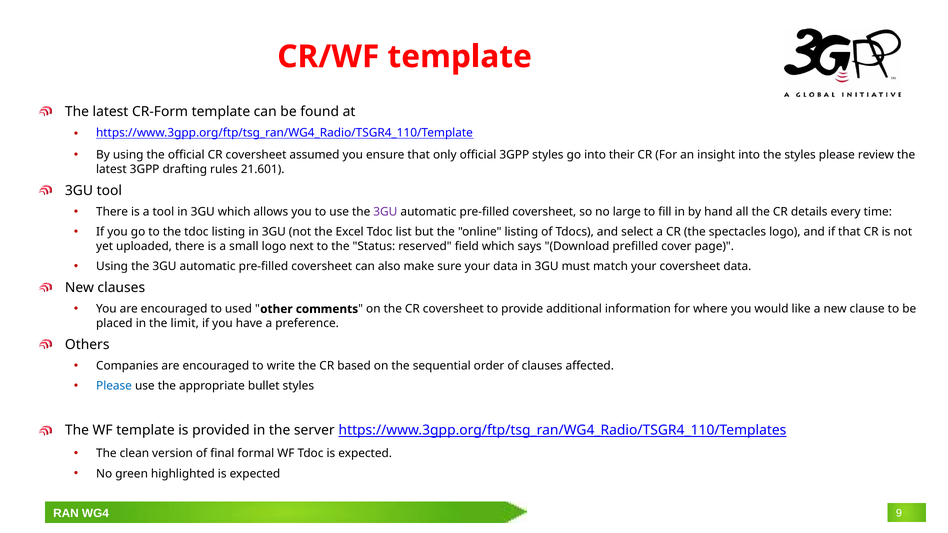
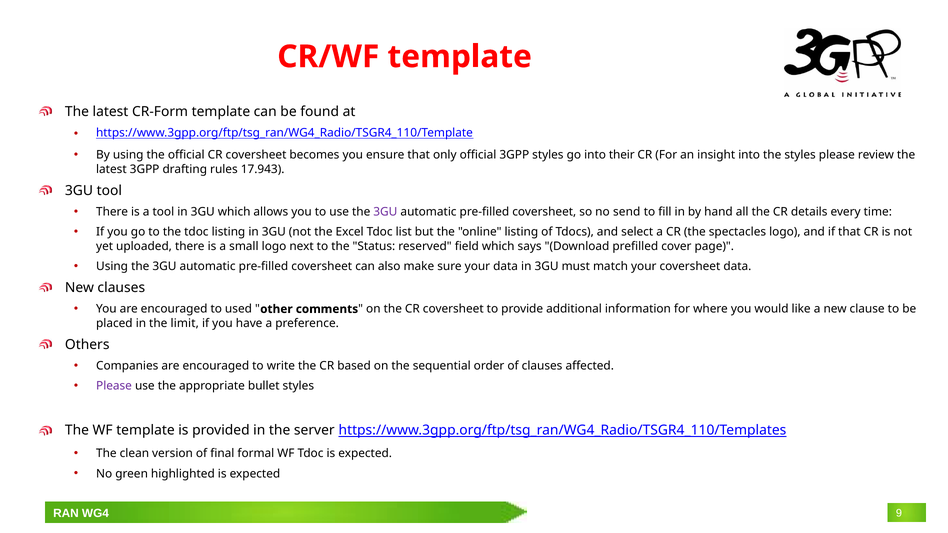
assumed: assumed -> becomes
21.601: 21.601 -> 17.943
large: large -> send
Please at (114, 386) colour: blue -> purple
